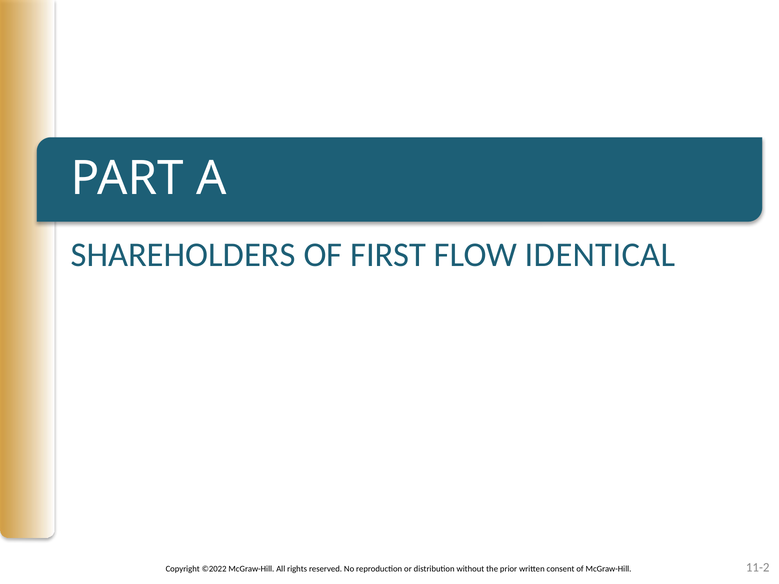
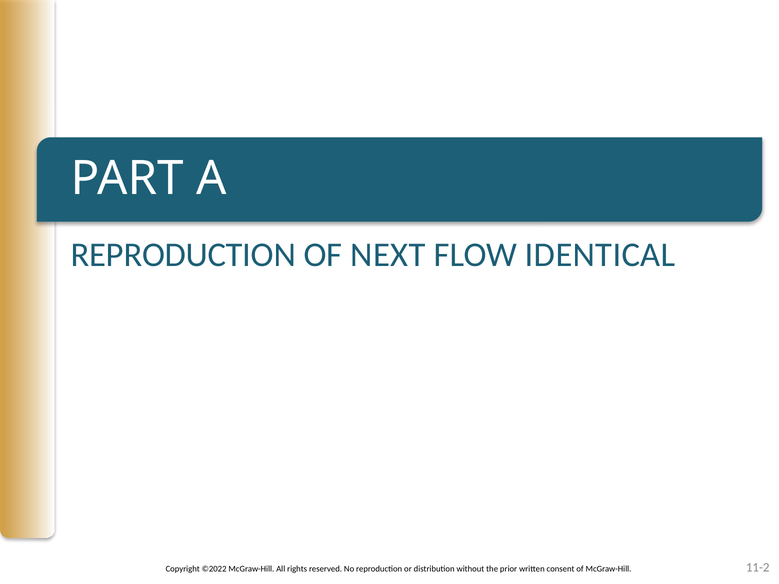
SHAREHOLDERS at (183, 255): SHAREHOLDERS -> REPRODUCTION
FIRST: FIRST -> NEXT
